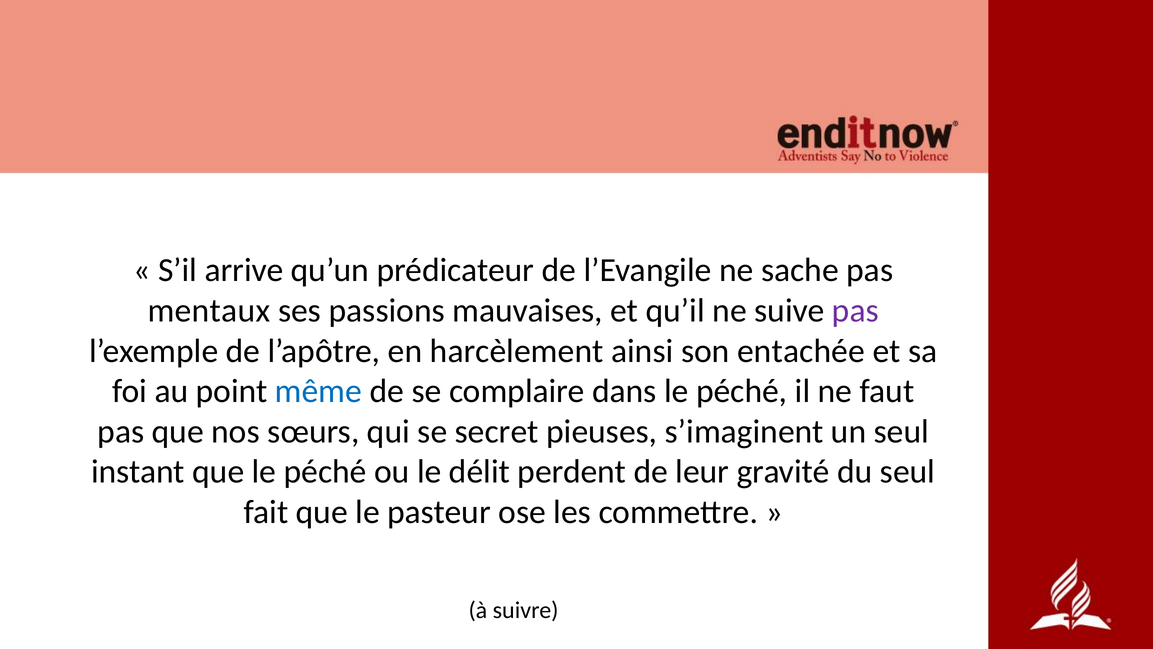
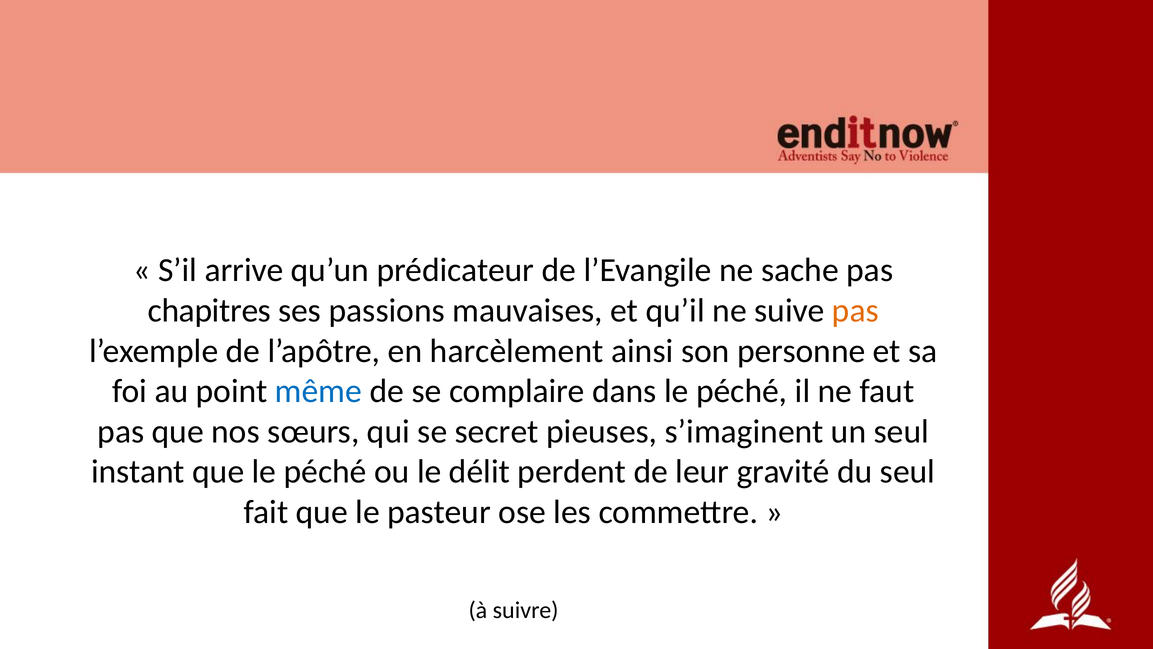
mentaux: mentaux -> chapitres
pas at (855, 310) colour: purple -> orange
entachée: entachée -> personne
